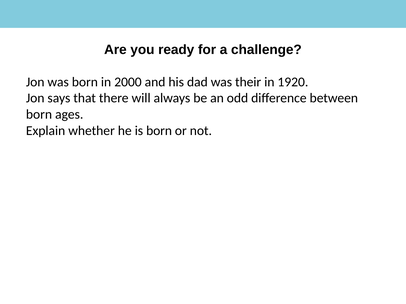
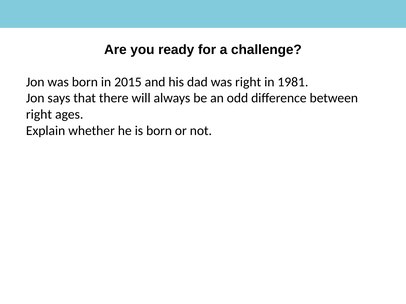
2000: 2000 -> 2015
was their: their -> right
1920: 1920 -> 1981
born at (39, 115): born -> right
